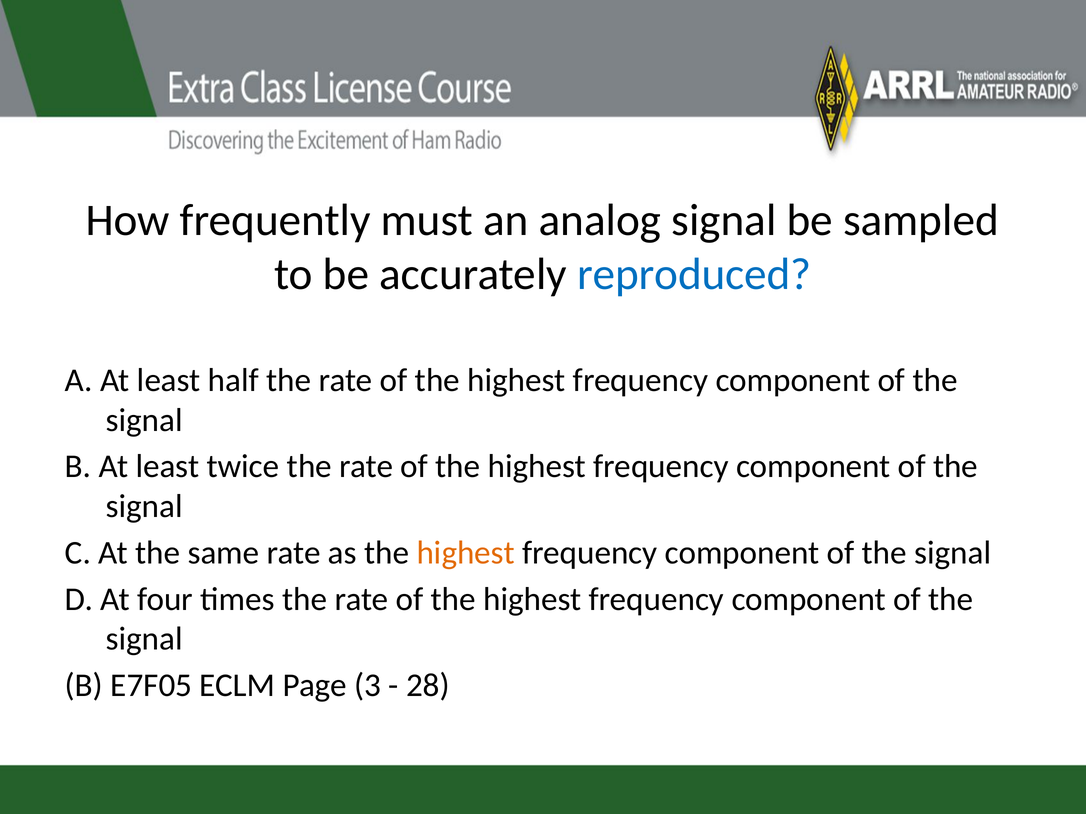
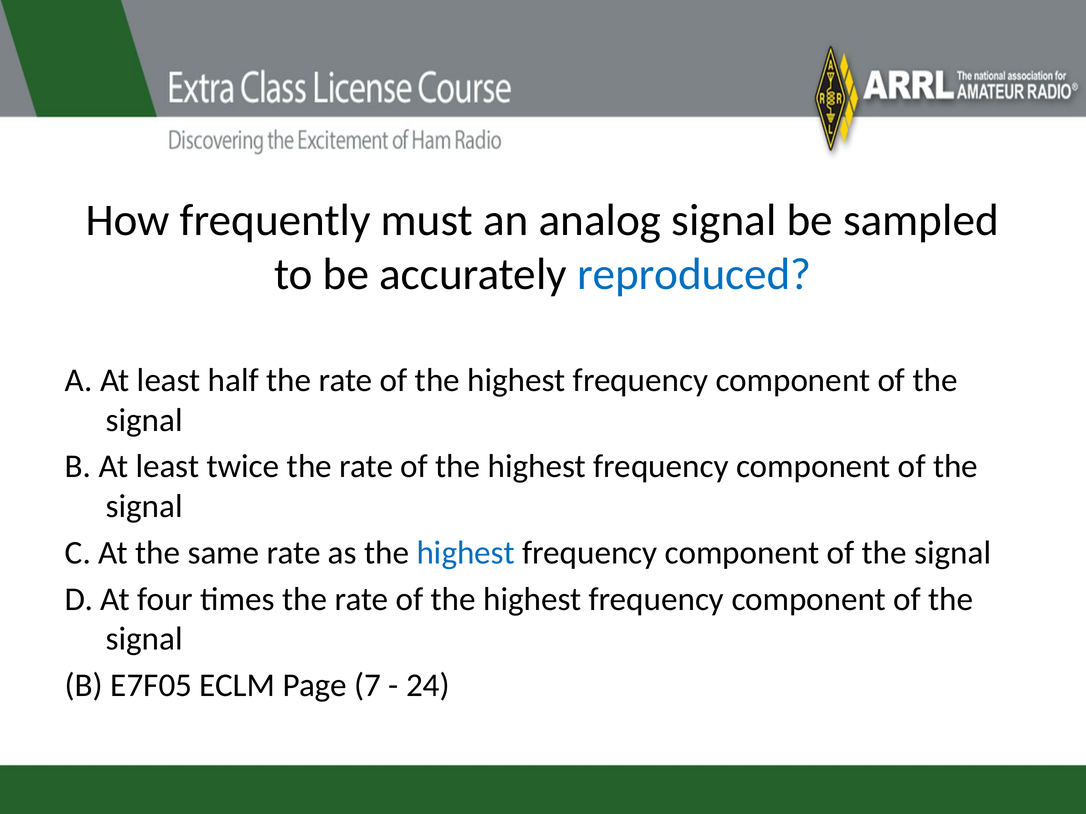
highest at (466, 553) colour: orange -> blue
3: 3 -> 7
28: 28 -> 24
